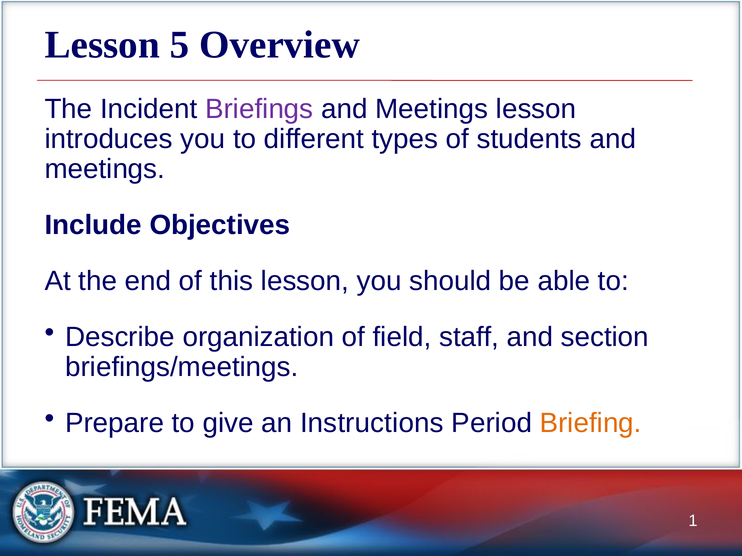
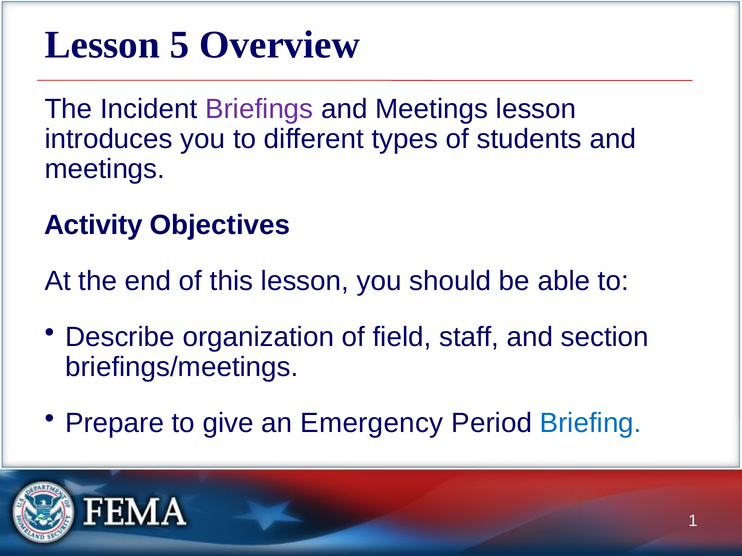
Include: Include -> Activity
Instructions: Instructions -> Emergency
Briefing colour: orange -> blue
